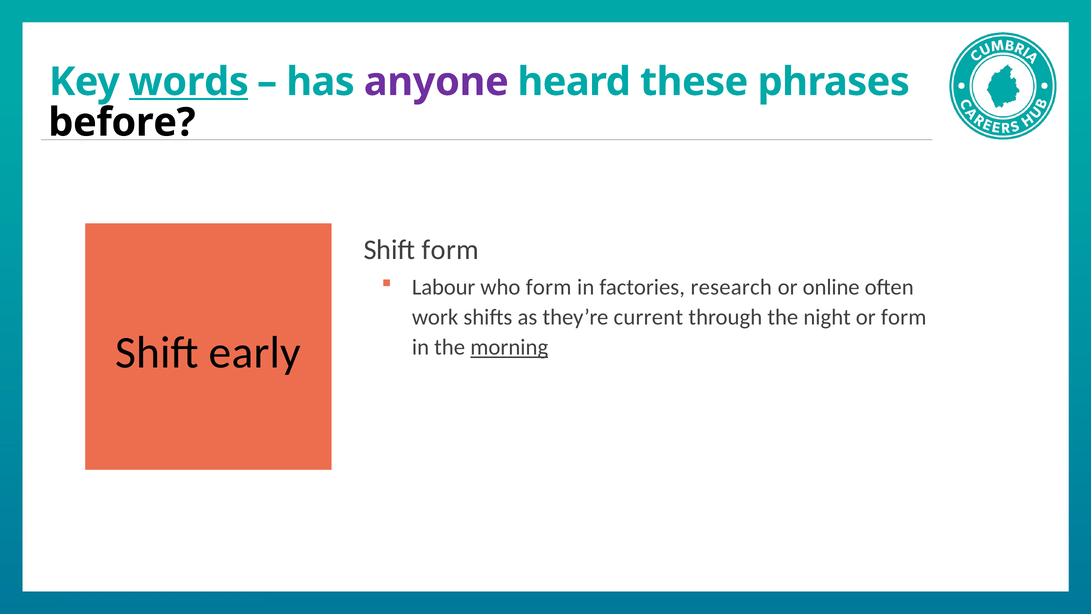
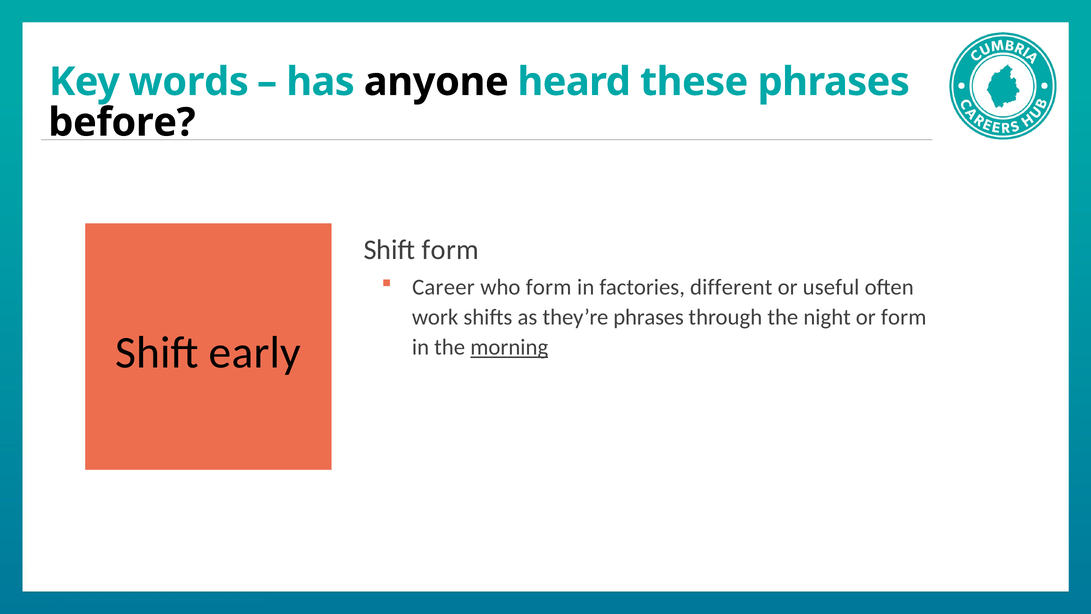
words underline: present -> none
anyone colour: purple -> black
Labour: Labour -> Career
research: research -> different
online: online -> useful
they’re current: current -> phrases
